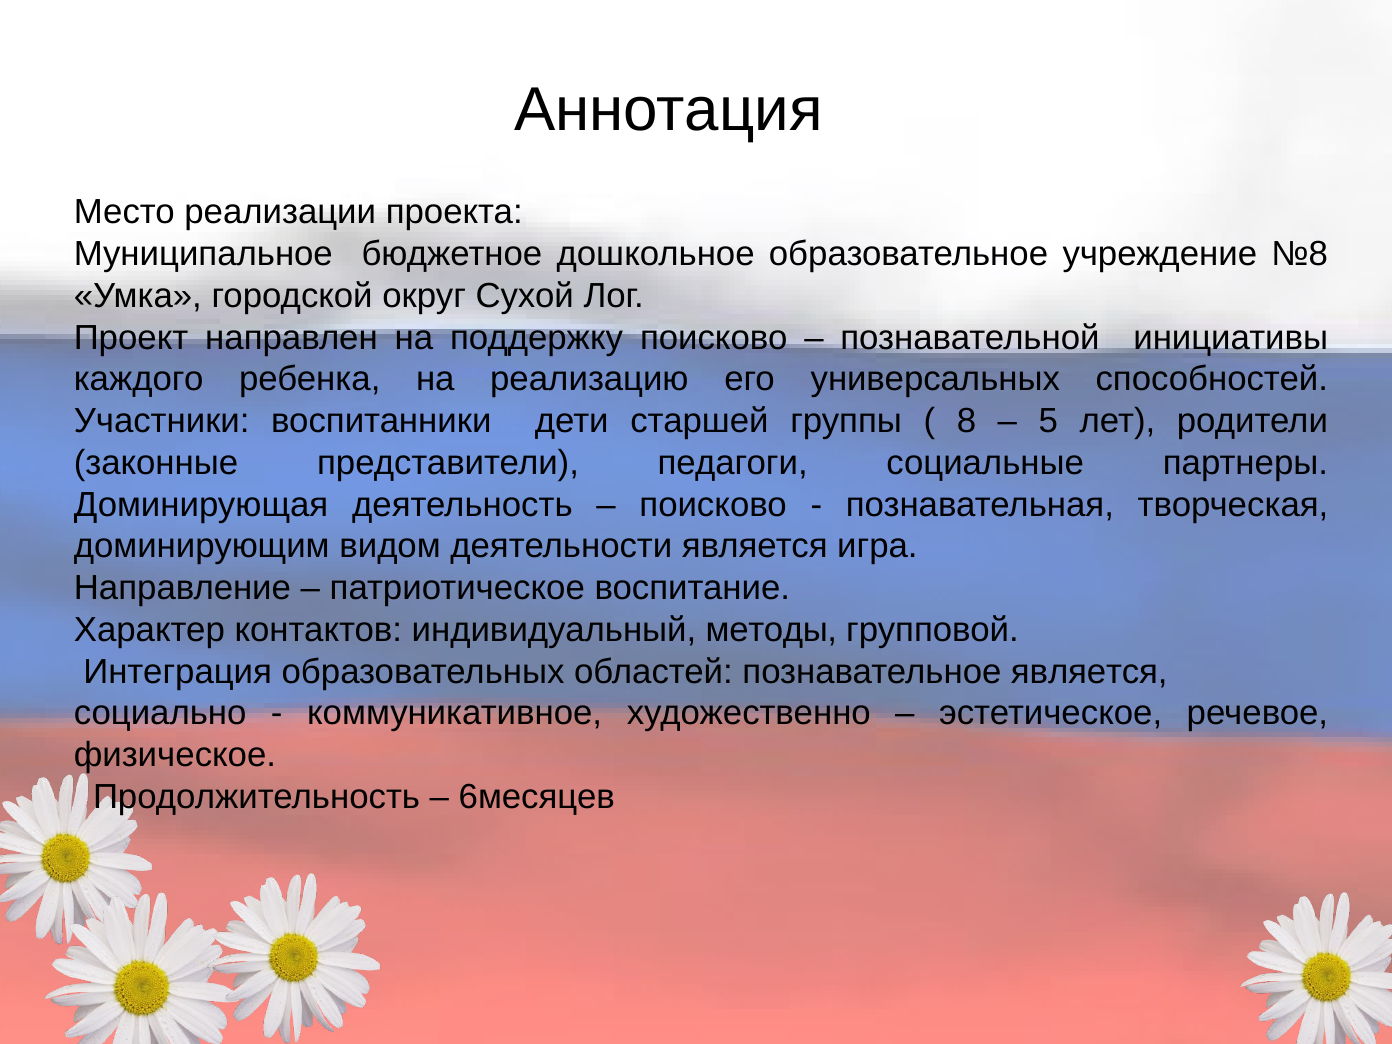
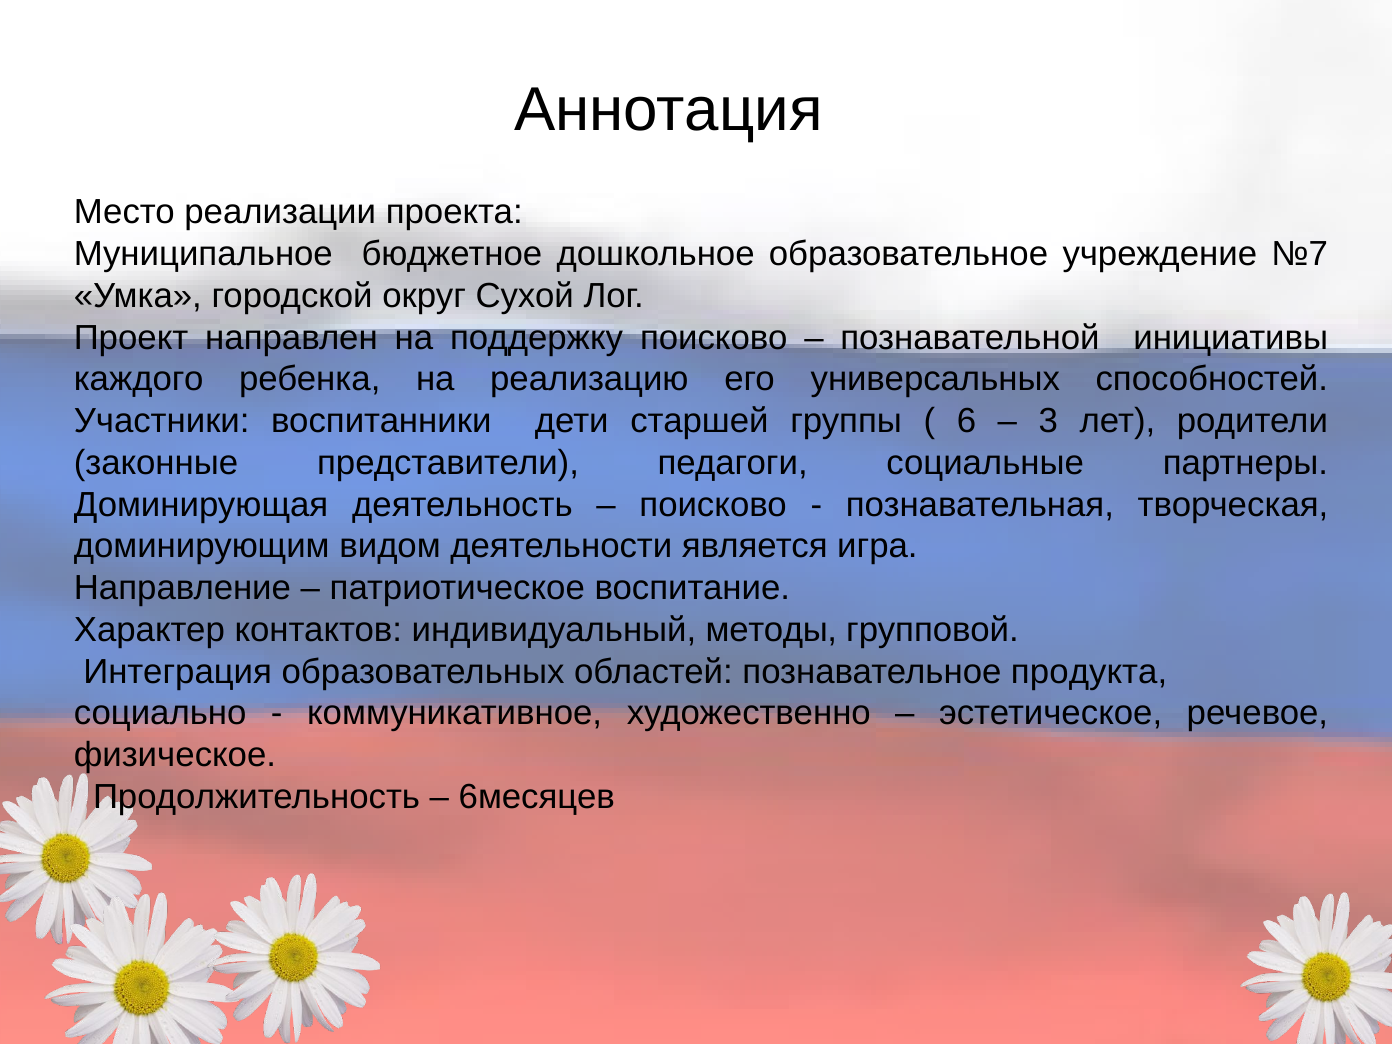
№8: №8 -> №7
8: 8 -> 6
5: 5 -> 3
познавательное является: является -> продукта
